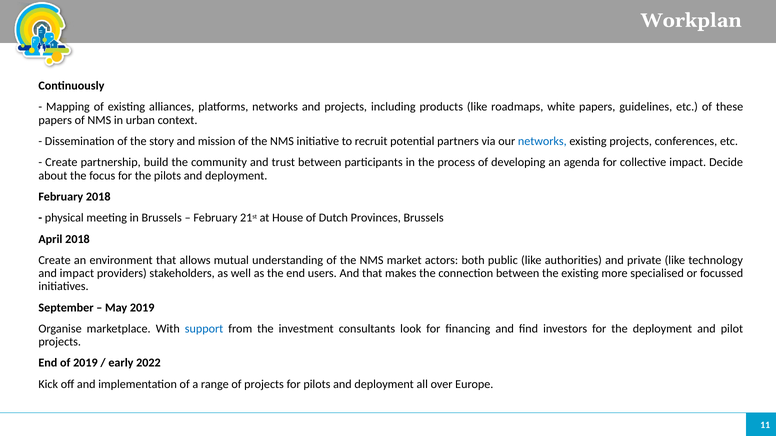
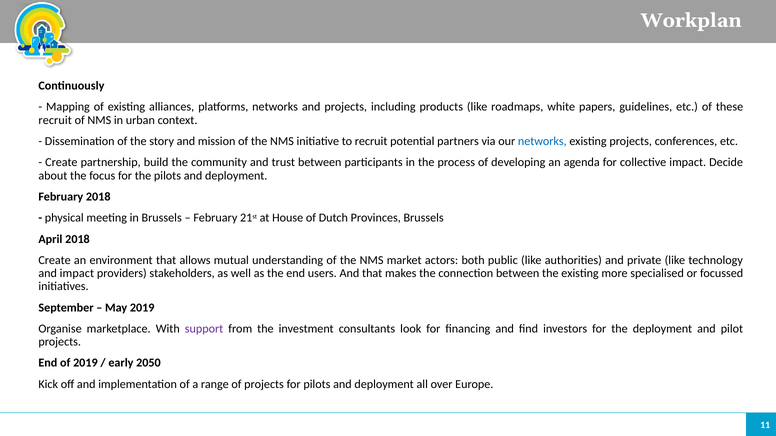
papers at (55, 120): papers -> recruit
support colour: blue -> purple
2022: 2022 -> 2050
